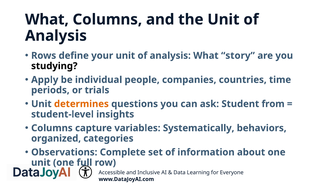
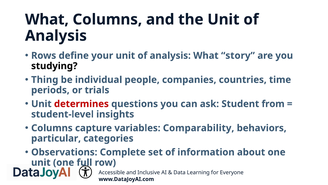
Apply: Apply -> Thing
determines colour: orange -> red
Systematically: Systematically -> Comparability
organized: organized -> particular
